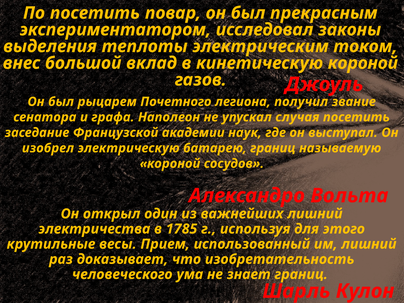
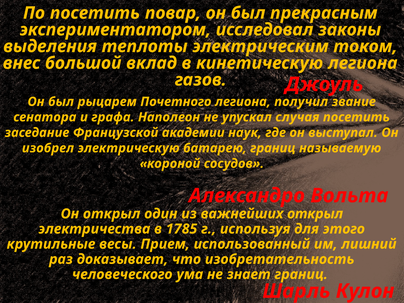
кинетическую короной: короной -> легиона
важнейших лишний: лишний -> открыл
